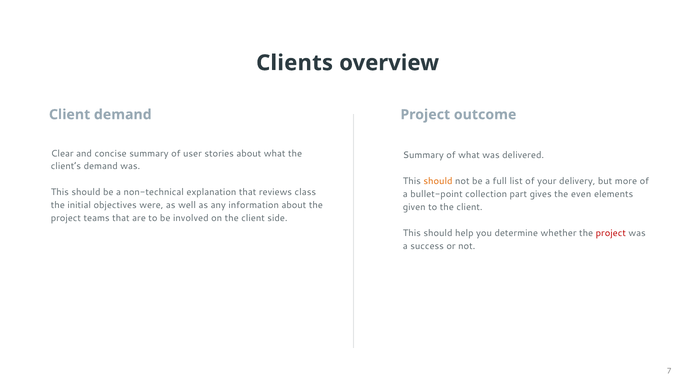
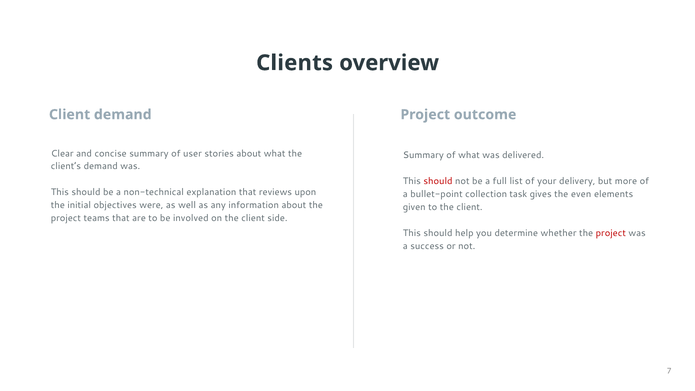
should at (438, 181) colour: orange -> red
class: class -> upon
part: part -> task
